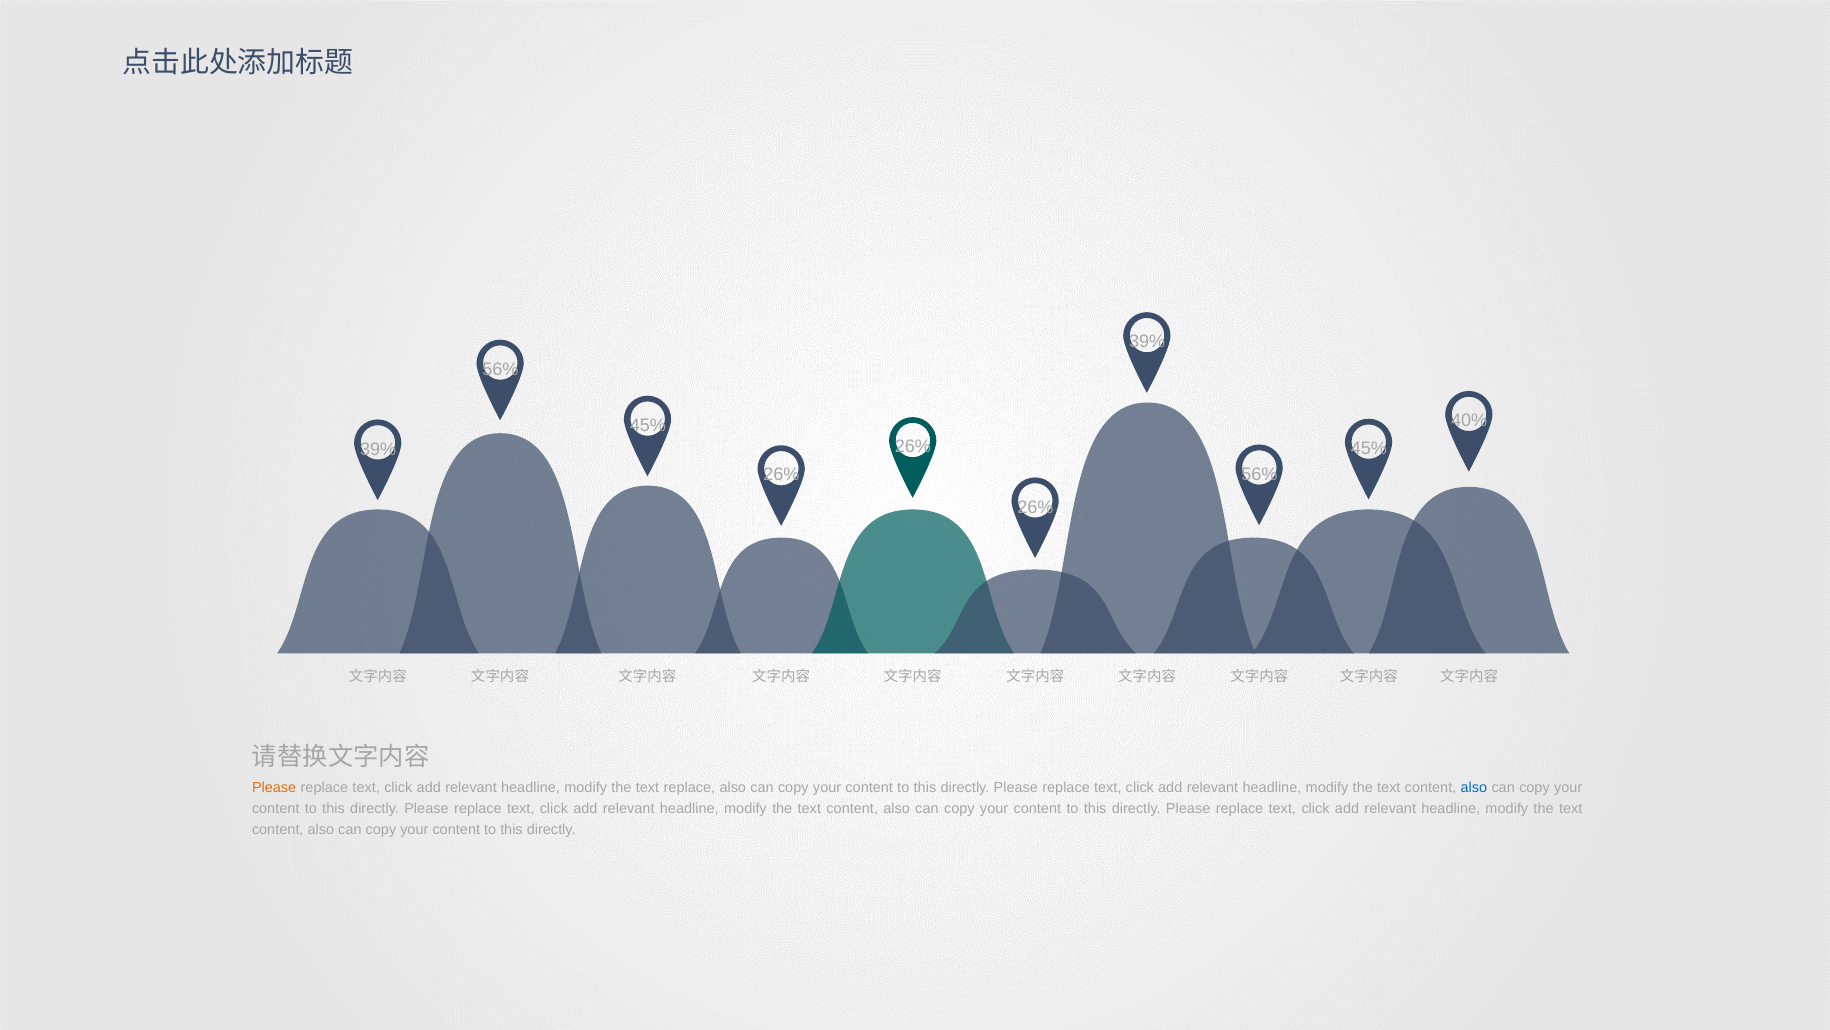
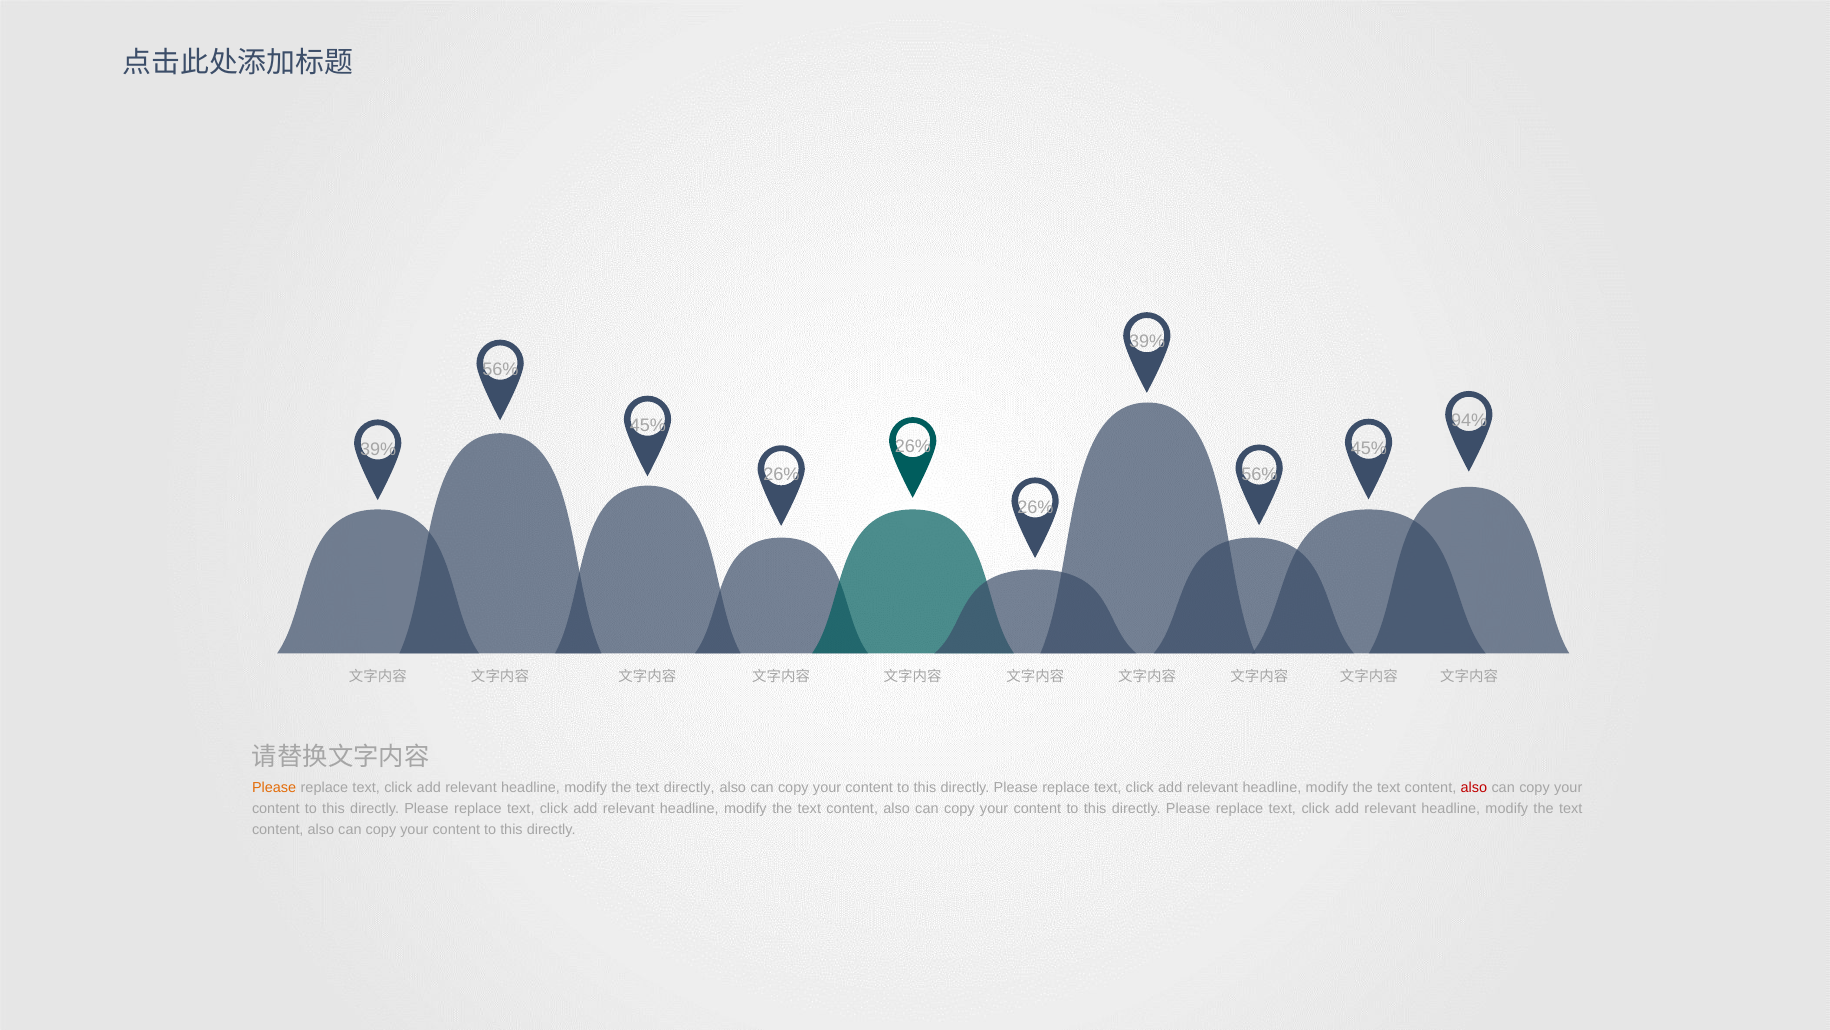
40%: 40% -> 94%
text replace: replace -> directly
also at (1474, 787) colour: blue -> red
